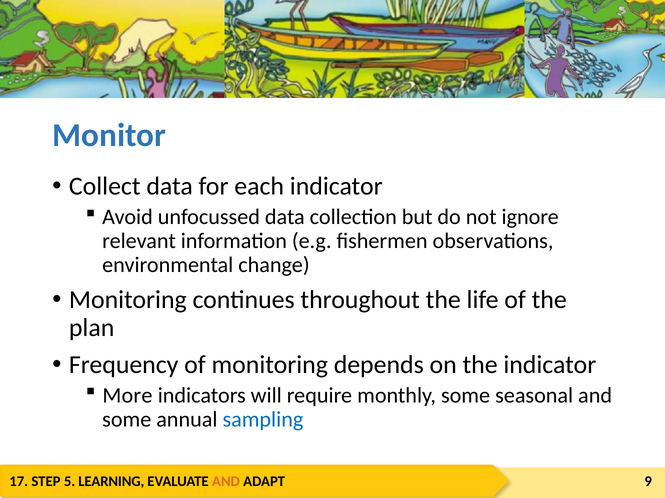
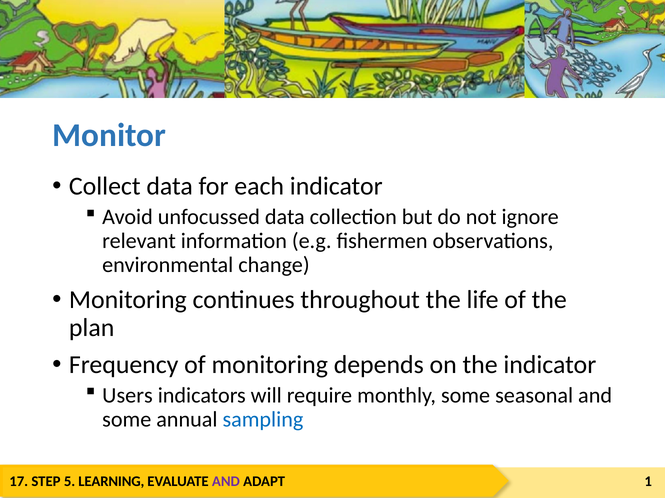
More: More -> Users
AND at (226, 482) colour: orange -> purple
9: 9 -> 1
